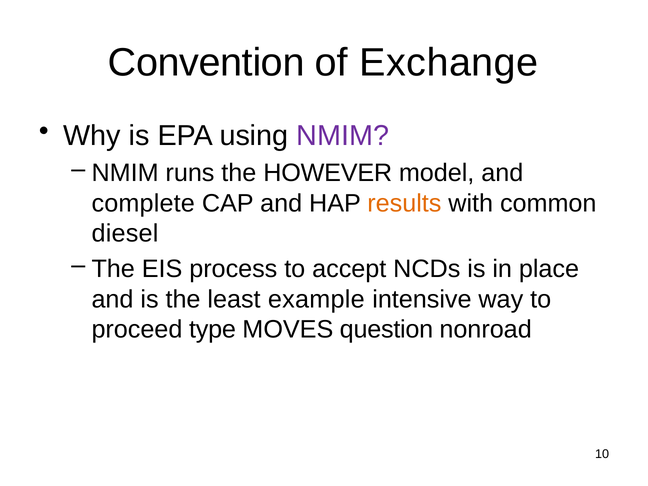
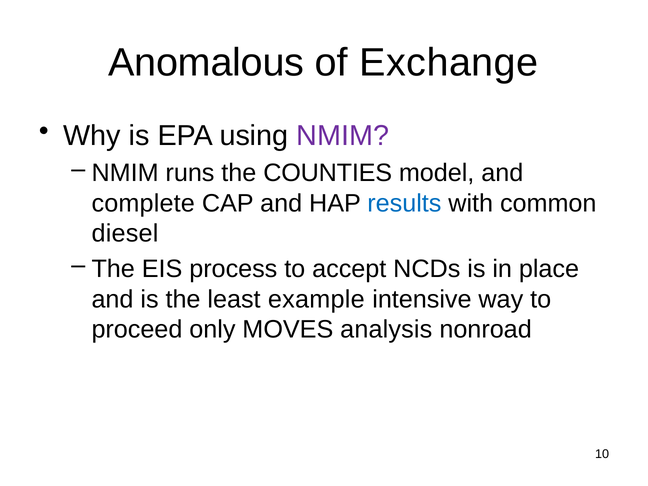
Convention: Convention -> Anomalous
HOWEVER: HOWEVER -> COUNTIES
results colour: orange -> blue
type: type -> only
question: question -> analysis
